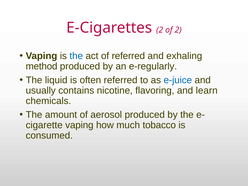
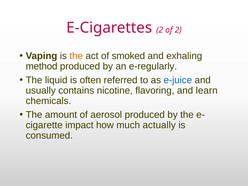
the at (76, 56) colour: blue -> orange
of referred: referred -> smoked
vaping at (79, 125): vaping -> impact
tobacco: tobacco -> actually
